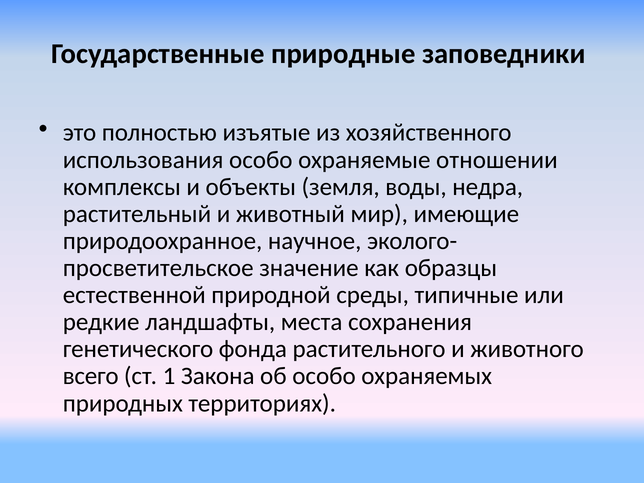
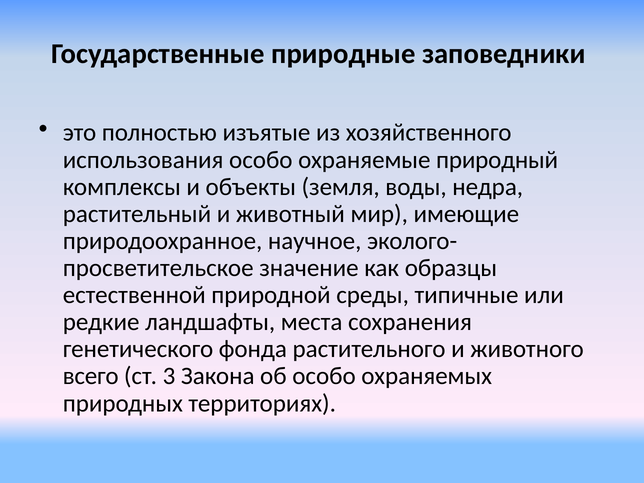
отношении: отношении -> природный
1: 1 -> 3
